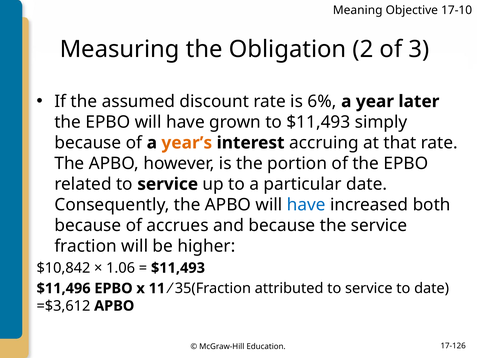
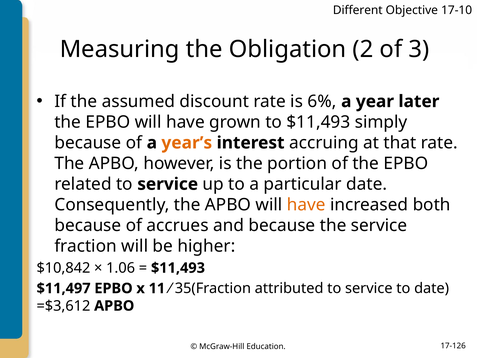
Meaning: Meaning -> Different
have at (306, 205) colour: blue -> orange
$11,496: $11,496 -> $11,497
